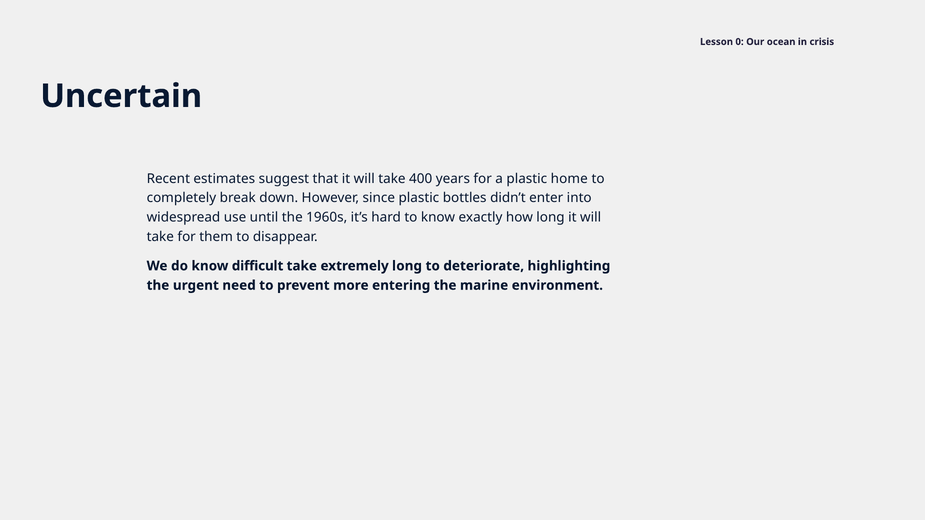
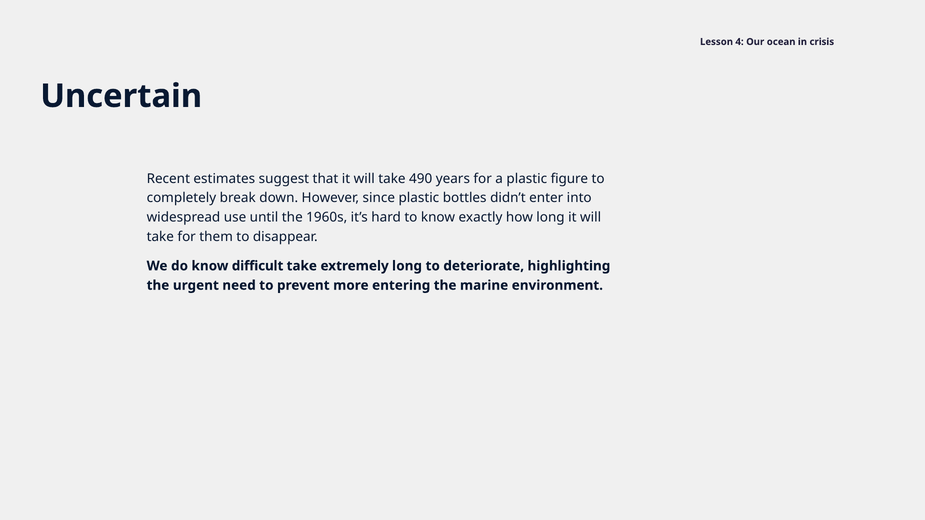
0: 0 -> 4
400: 400 -> 490
home: home -> figure
